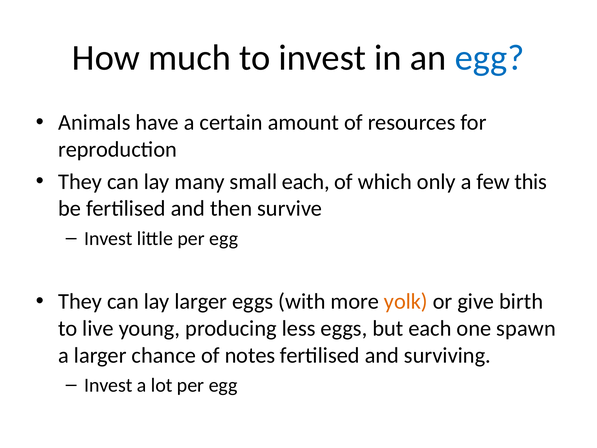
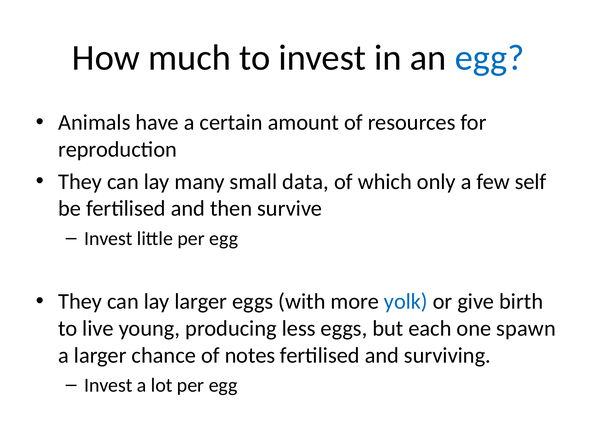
small each: each -> data
this: this -> self
yolk colour: orange -> blue
